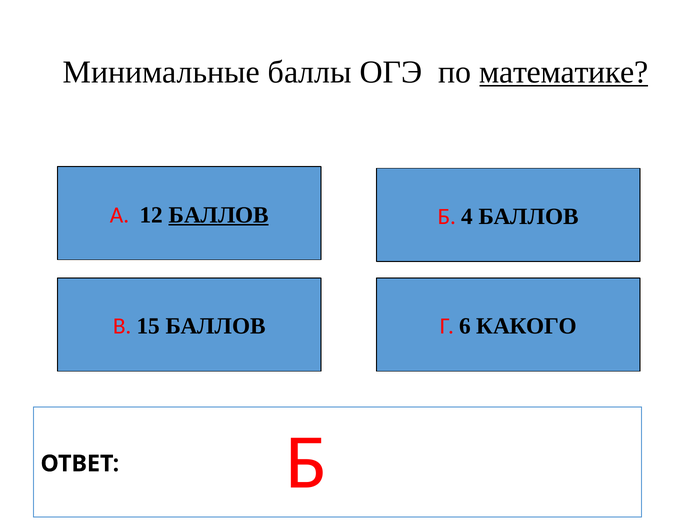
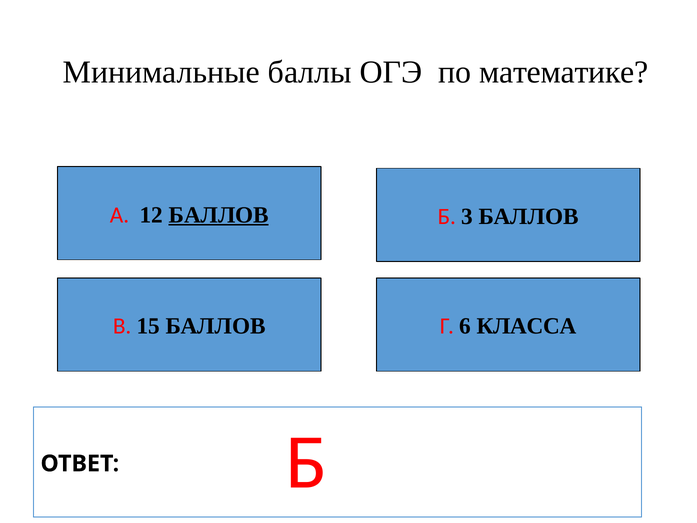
математике underline: present -> none
4: 4 -> 3
КАКОГО: КАКОГО -> КЛАССА
